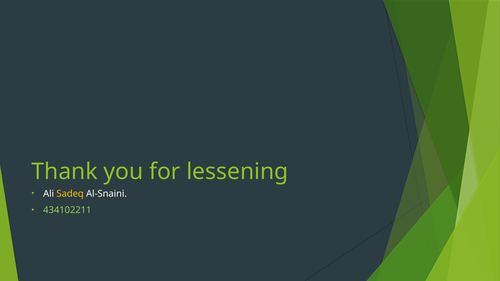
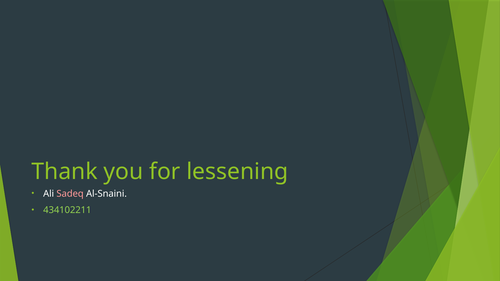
Sadeq colour: yellow -> pink
